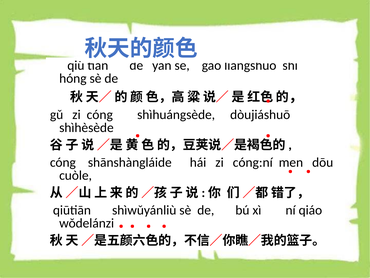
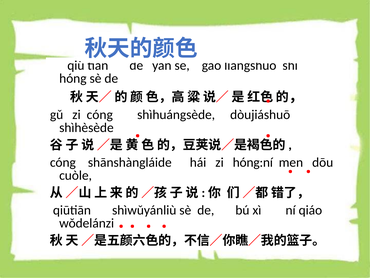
cóng:ní: cóng:ní -> hóng:ní
